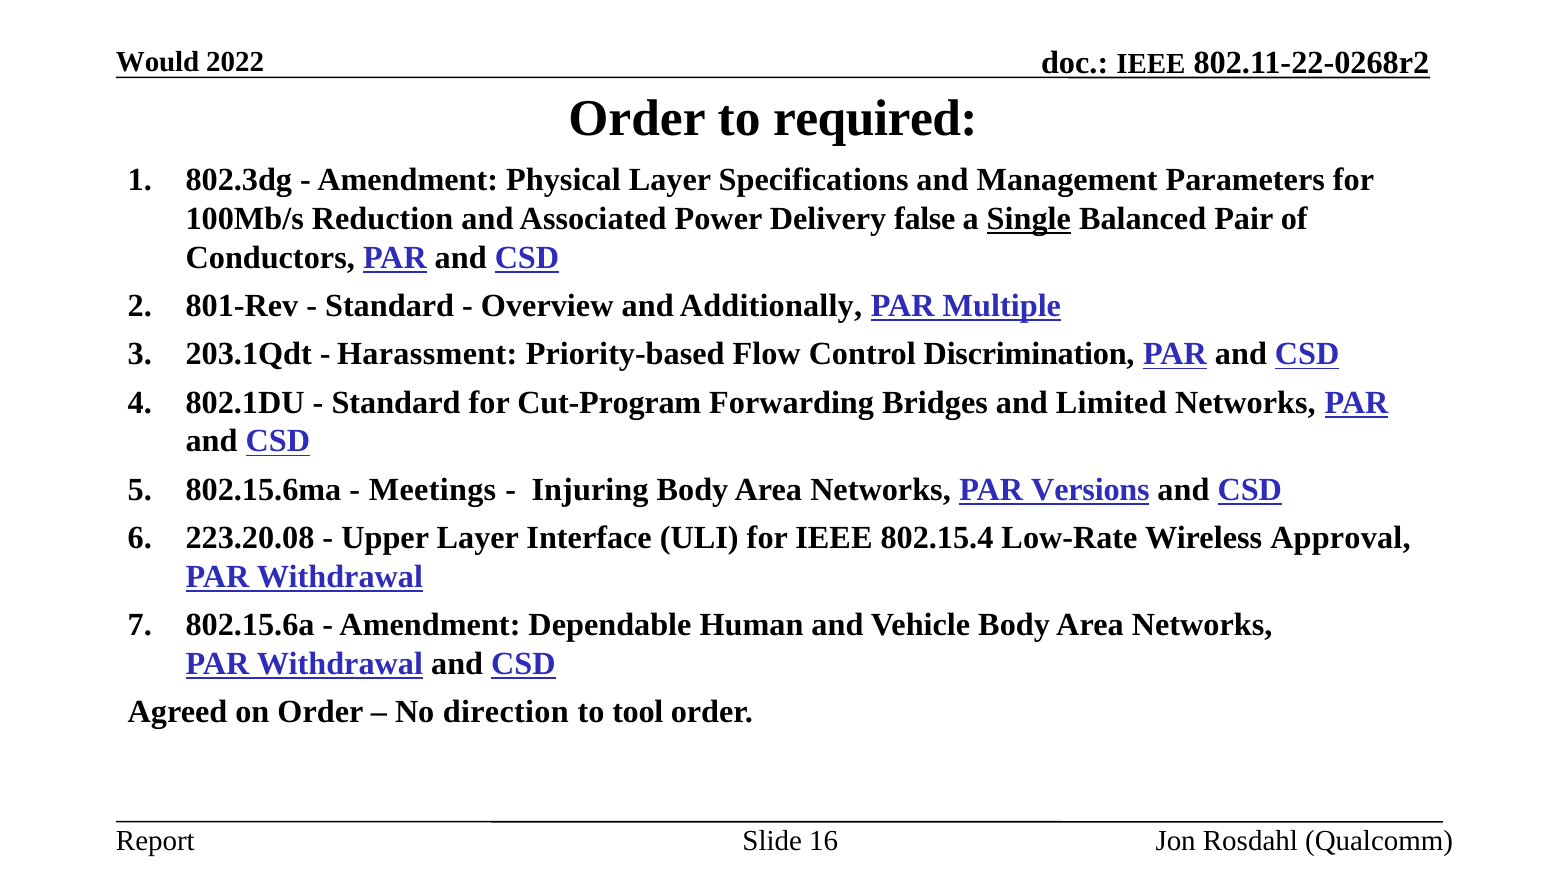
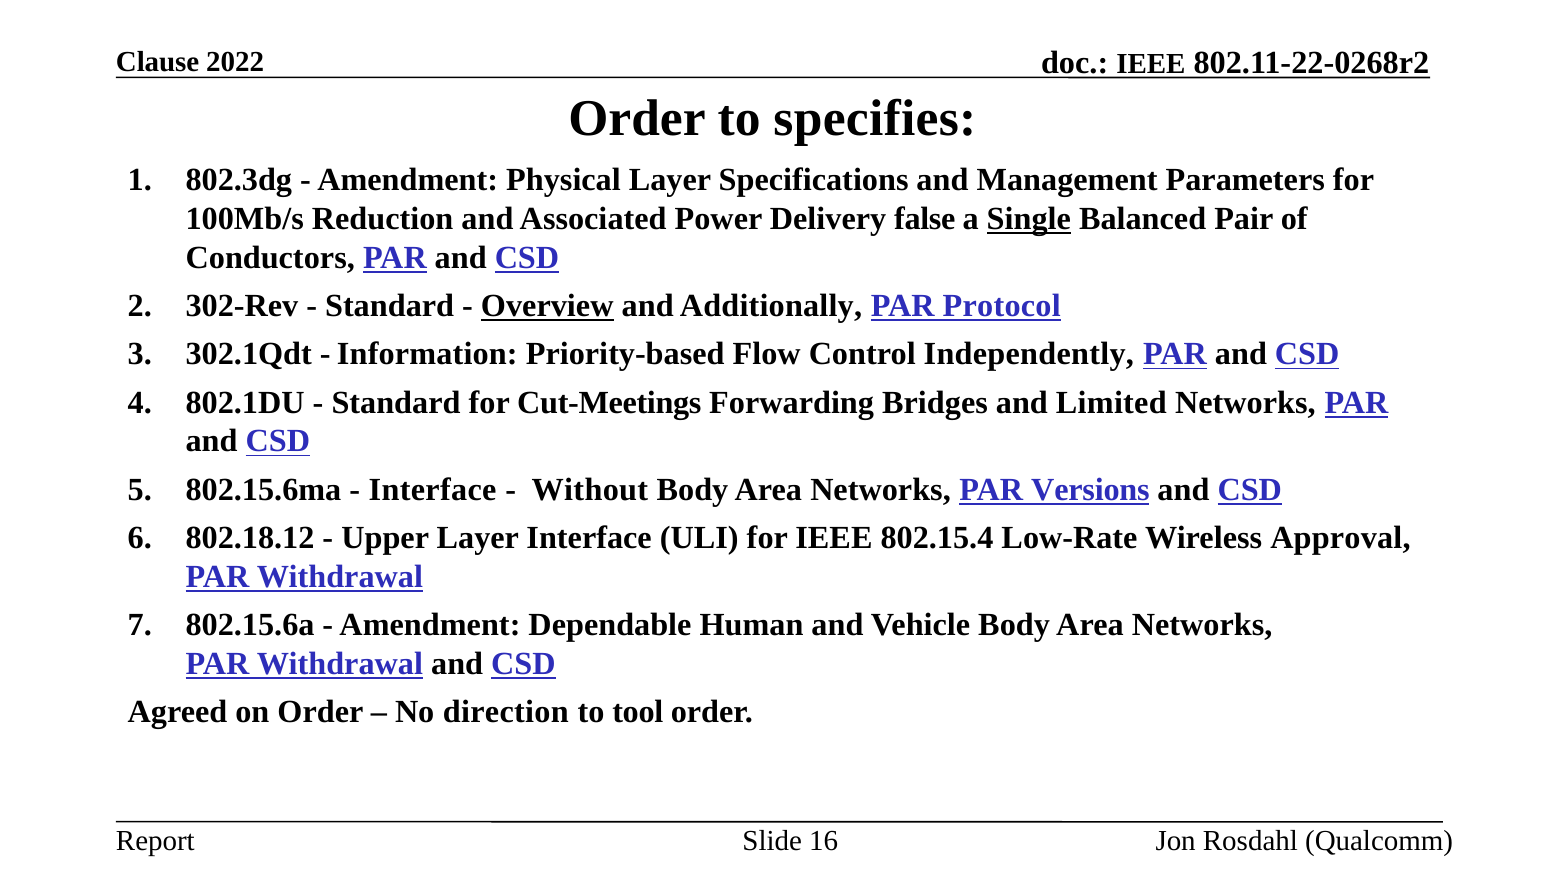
Would: Would -> Clause
required: required -> specifies
801-Rev: 801-Rev -> 302-Rev
Overview underline: none -> present
Multiple: Multiple -> Protocol
203.1Qdt: 203.1Qdt -> 302.1Qdt
Harassment: Harassment -> Information
Discrimination: Discrimination -> Independently
Cut-Program: Cut-Program -> Cut-Meetings
Meetings at (433, 489): Meetings -> Interface
Injuring: Injuring -> Without
223.20.08: 223.20.08 -> 802.18.12
